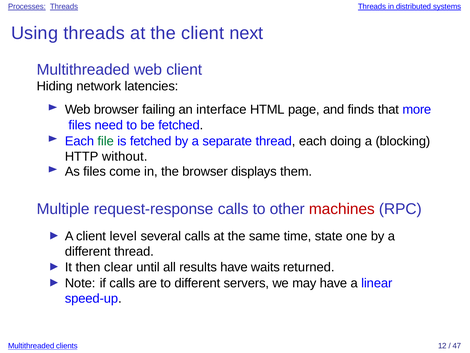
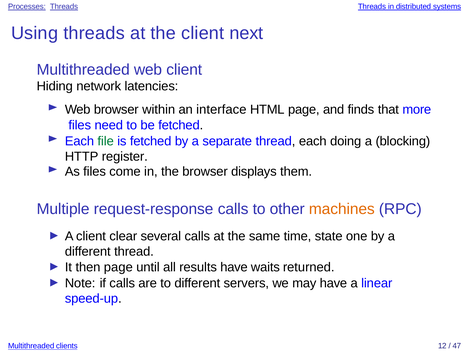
failing: failing -> within
without: without -> register
machines colour: red -> orange
level: level -> clear
then clear: clear -> page
